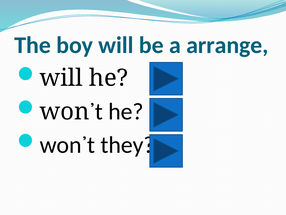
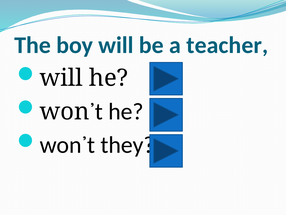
arrange: arrange -> teacher
